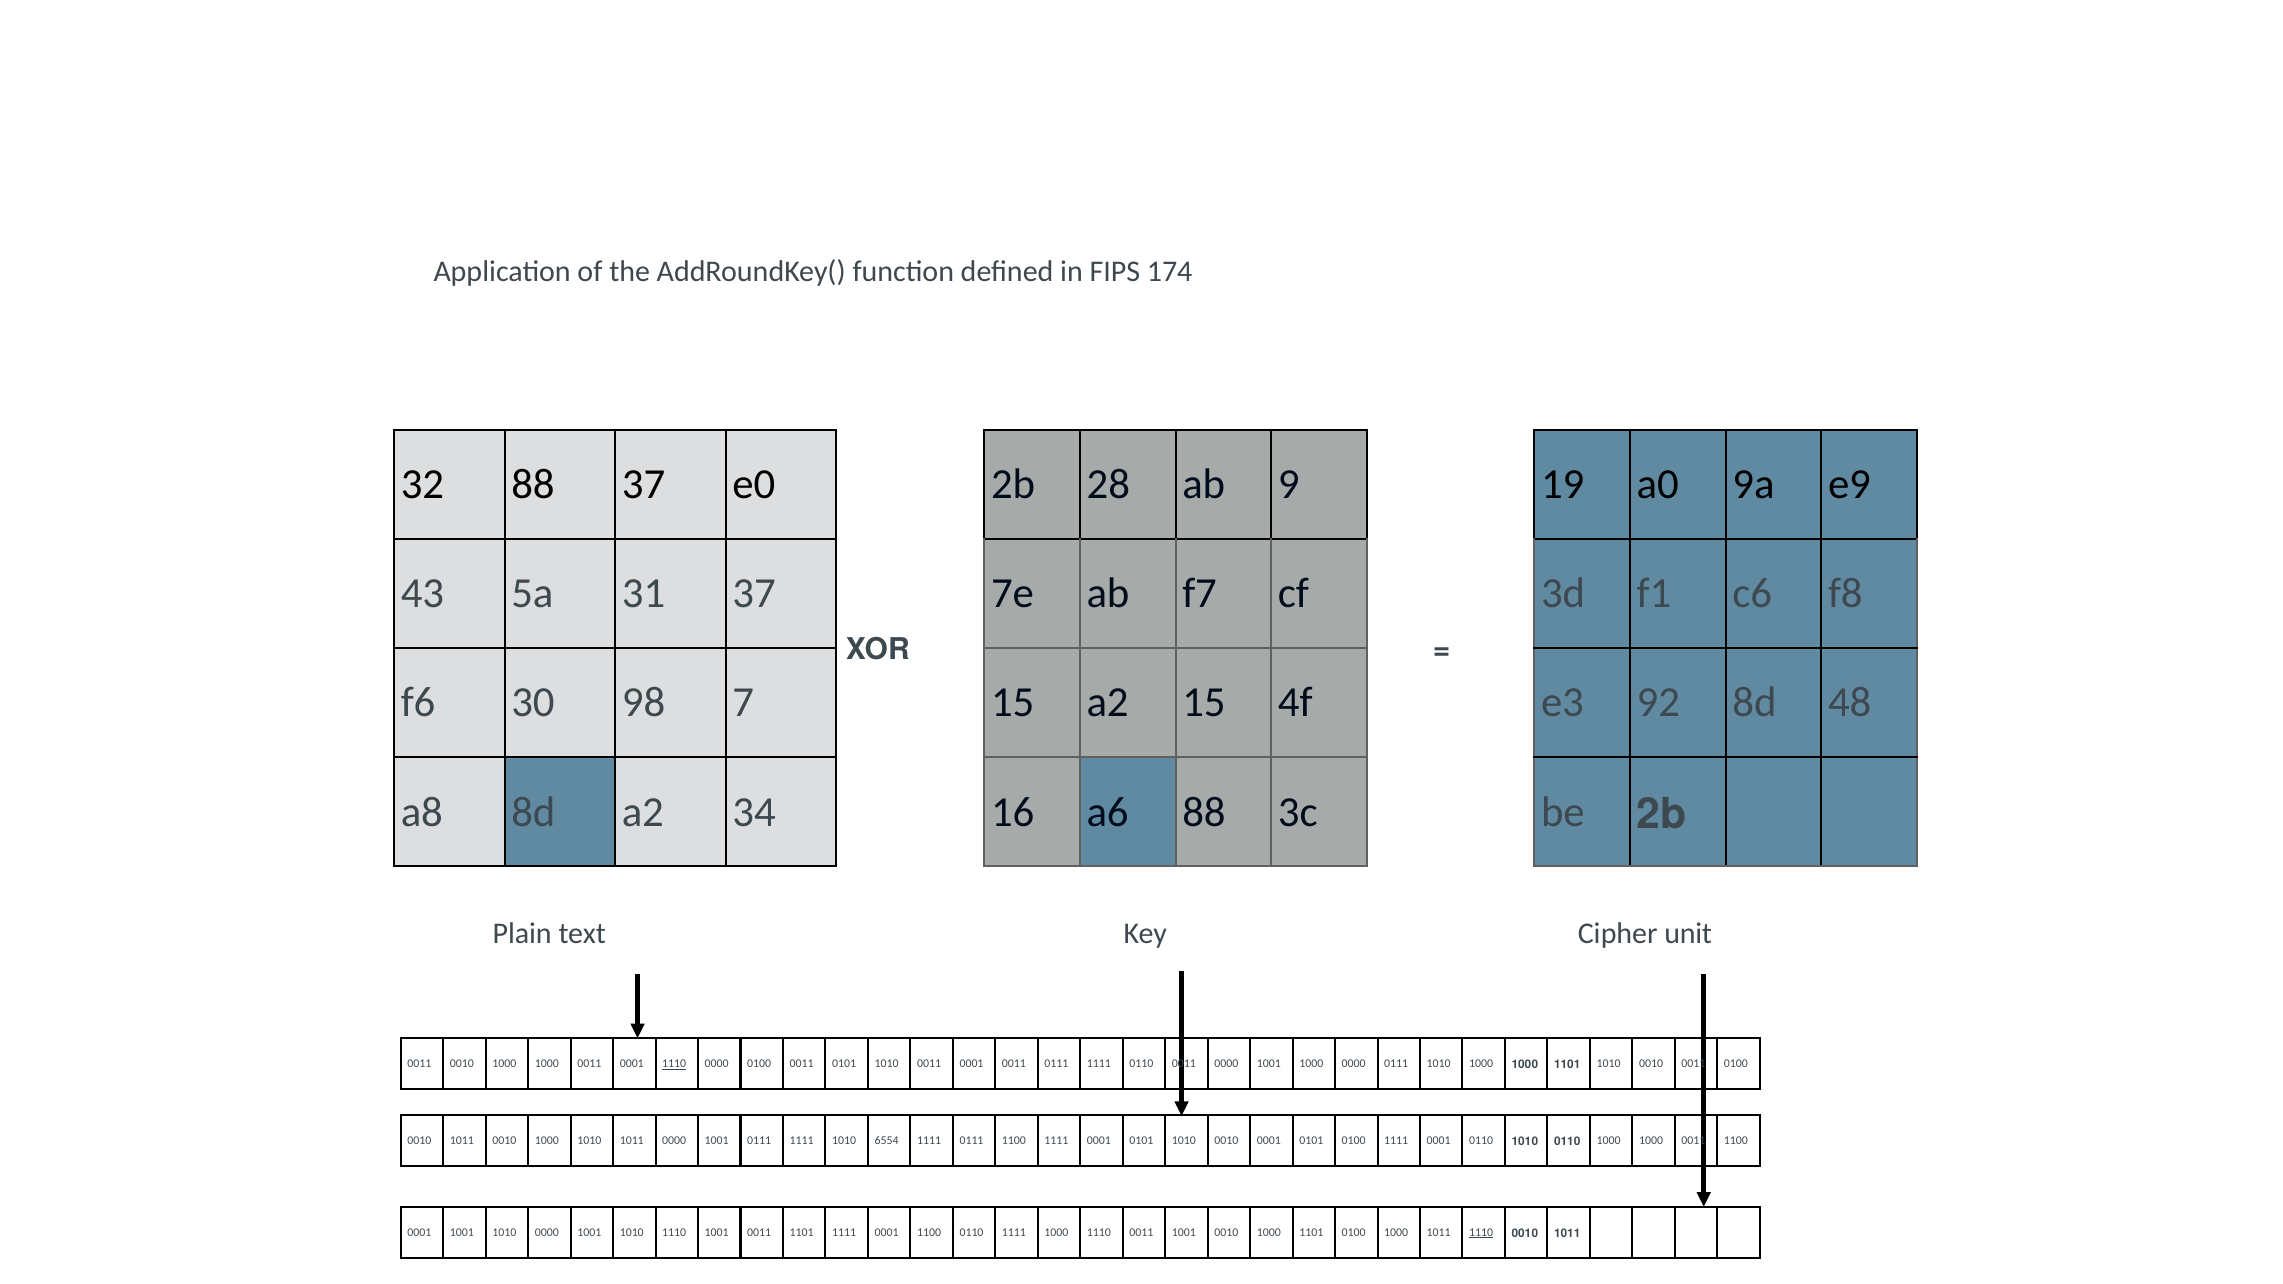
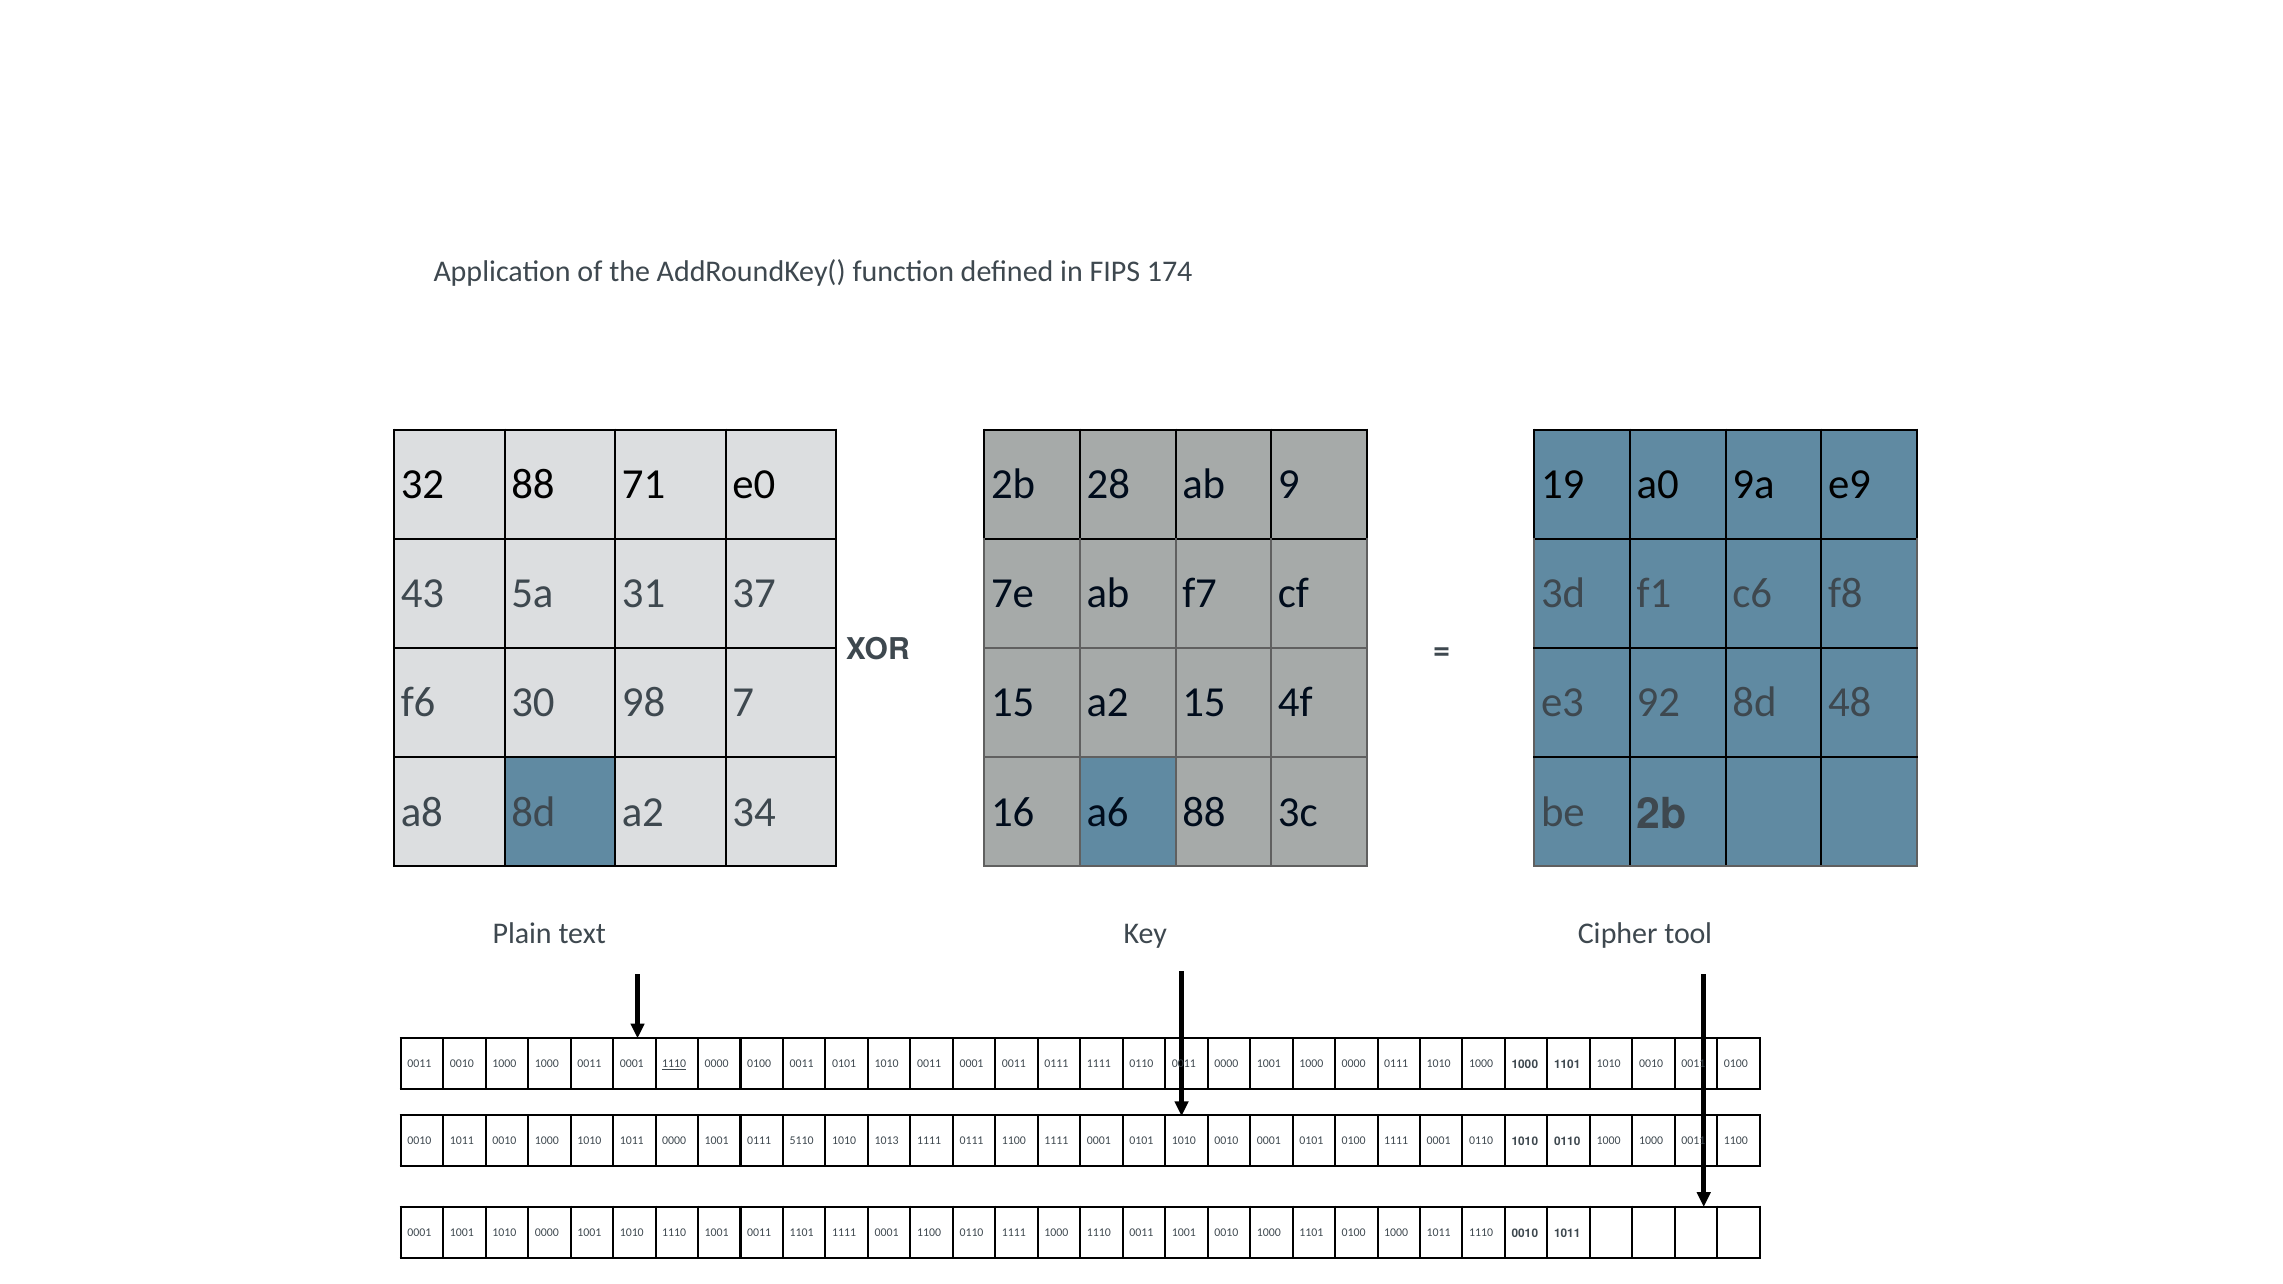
88 37: 37 -> 71
unit: unit -> tool
1001 0111 1111: 1111 -> 5110
6554: 6554 -> 1013
1110 at (1481, 1233) underline: present -> none
